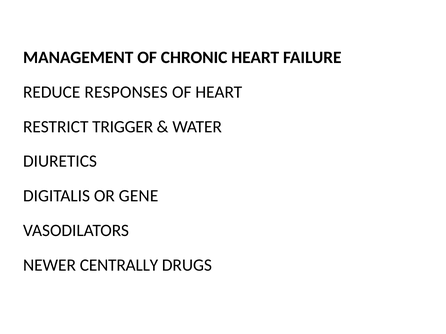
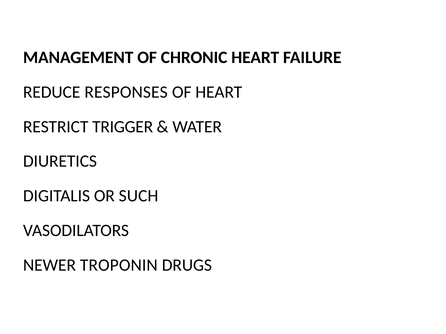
GENE: GENE -> SUCH
CENTRALLY: CENTRALLY -> TROPONIN
